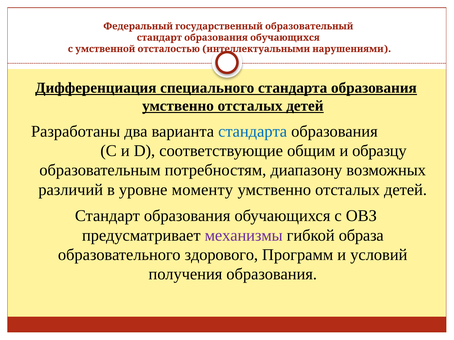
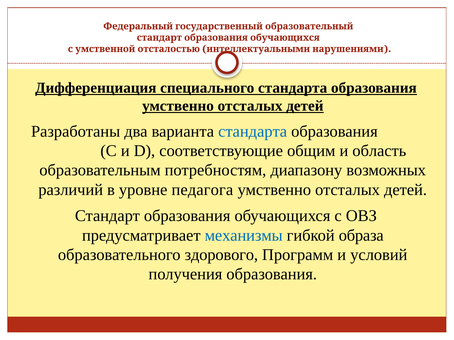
образцу: образцу -> область
моменту: моменту -> педагога
механизмы colour: purple -> blue
